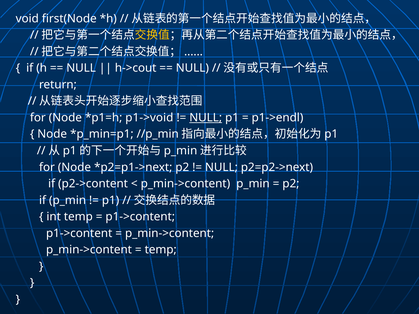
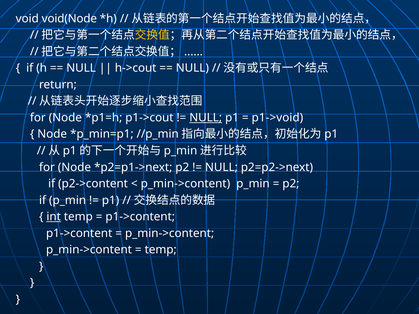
first(Node: first(Node -> void(Node
p1->void: p1->void -> p1->cout
p1->endl: p1->endl -> p1->void
int underline: none -> present
